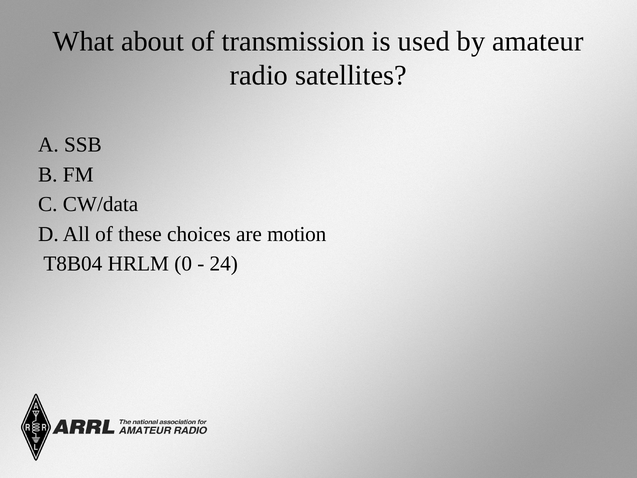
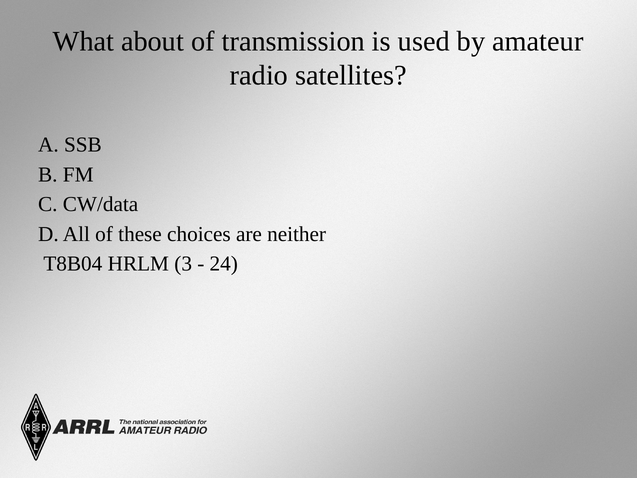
motion: motion -> neither
0: 0 -> 3
